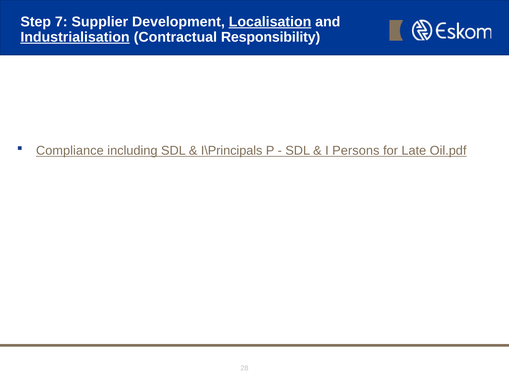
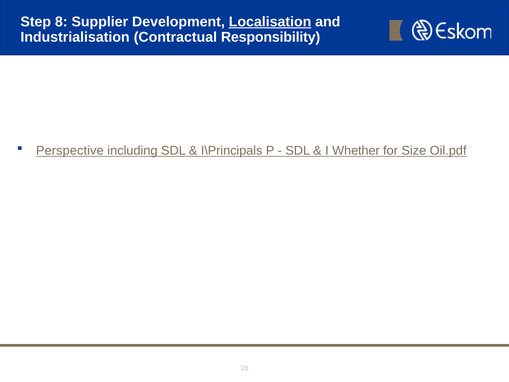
7: 7 -> 8
Industrialisation underline: present -> none
Compliance: Compliance -> Perspective
Persons: Persons -> Whether
Late: Late -> Size
